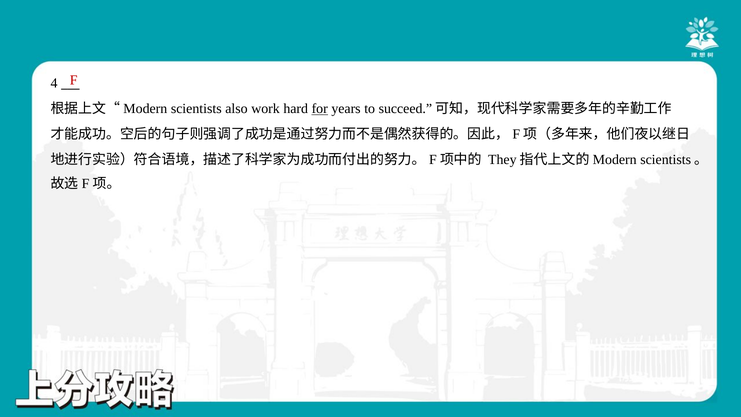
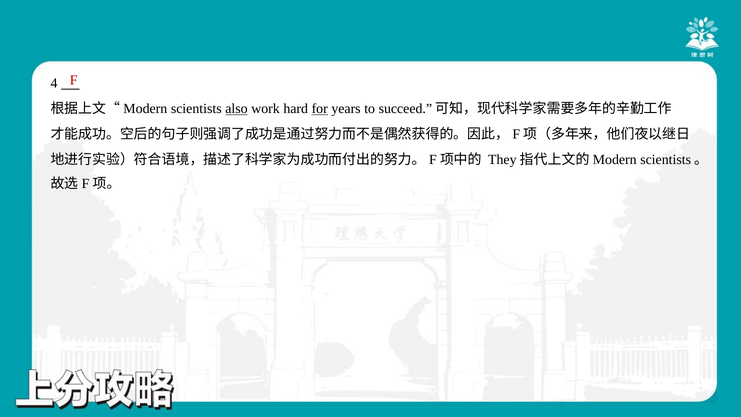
also underline: none -> present
